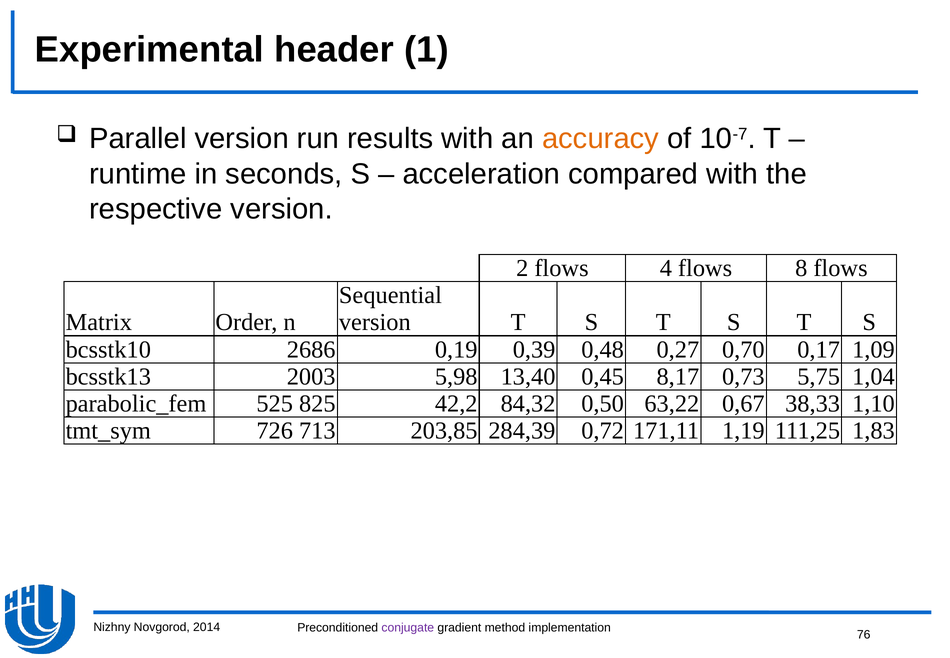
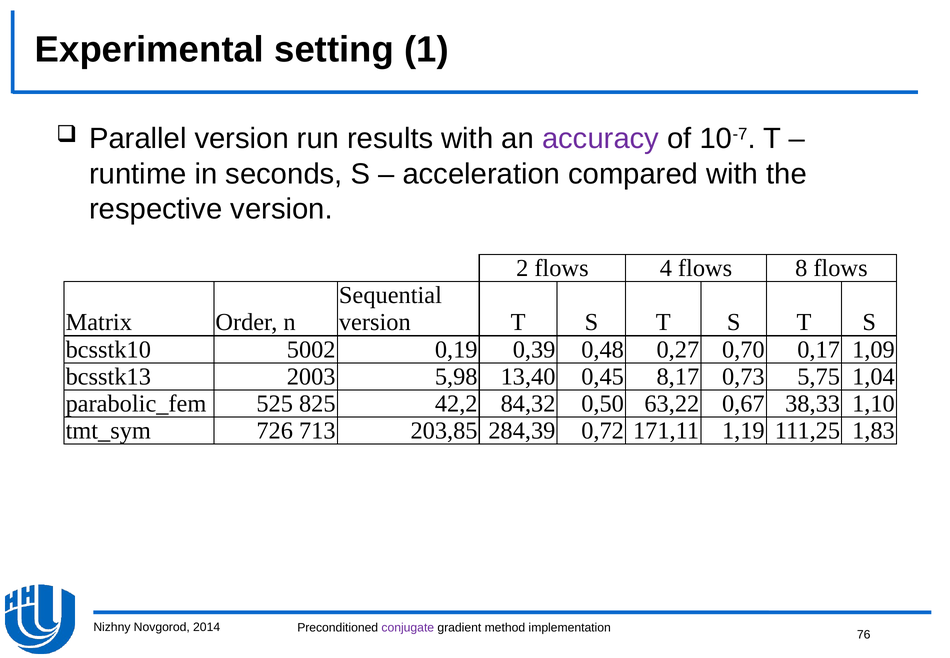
header: header -> setting
accuracy colour: orange -> purple
2686: 2686 -> 5002
